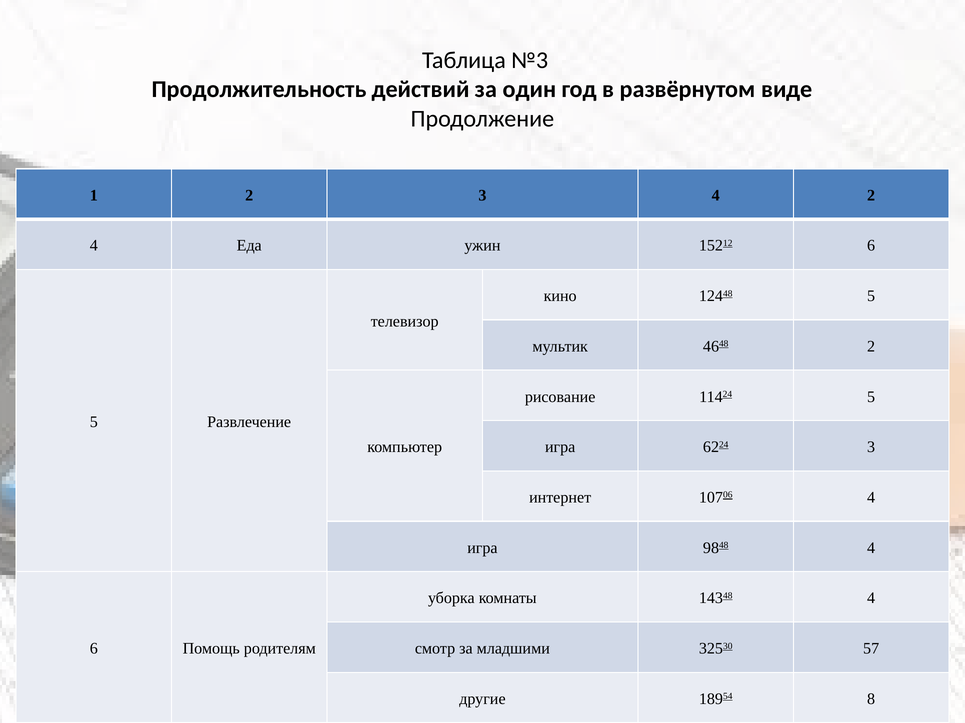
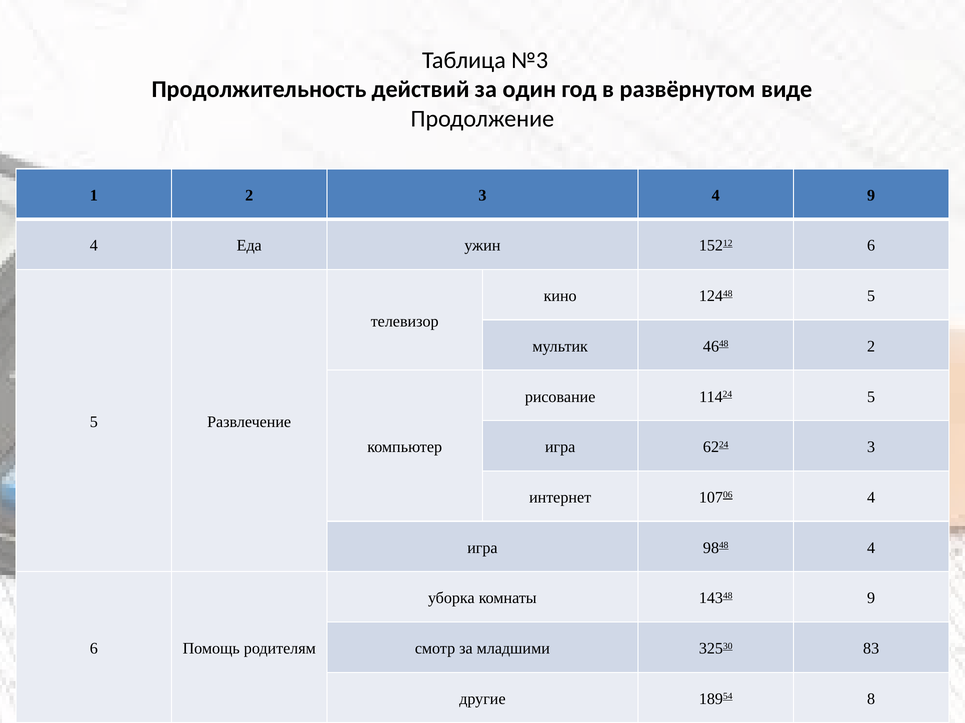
4 2: 2 -> 9
14348 4: 4 -> 9
57: 57 -> 83
